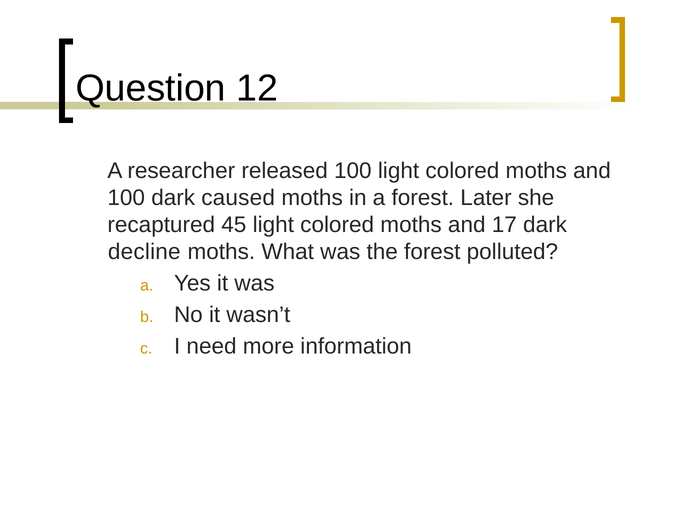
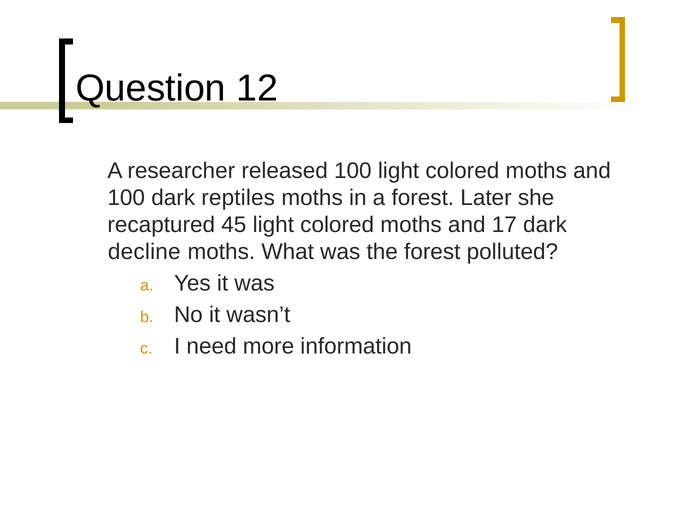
caused: caused -> reptiles
